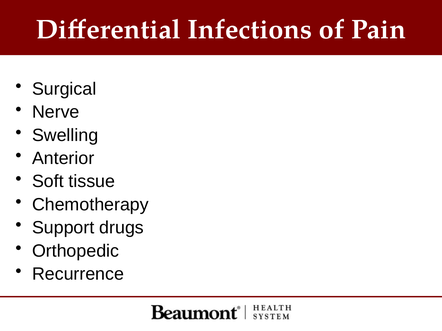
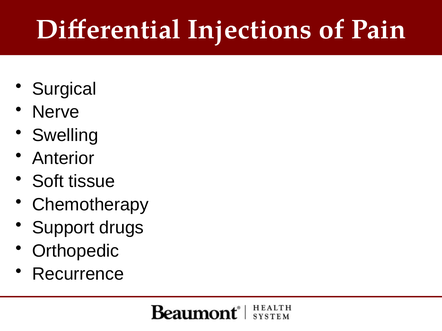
Infections: Infections -> Injections
